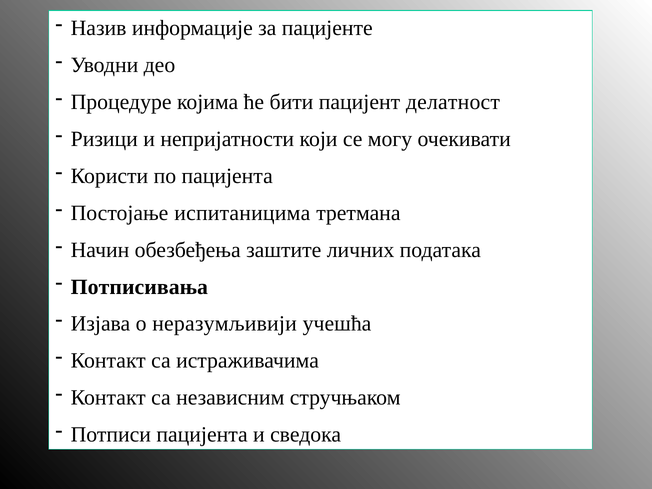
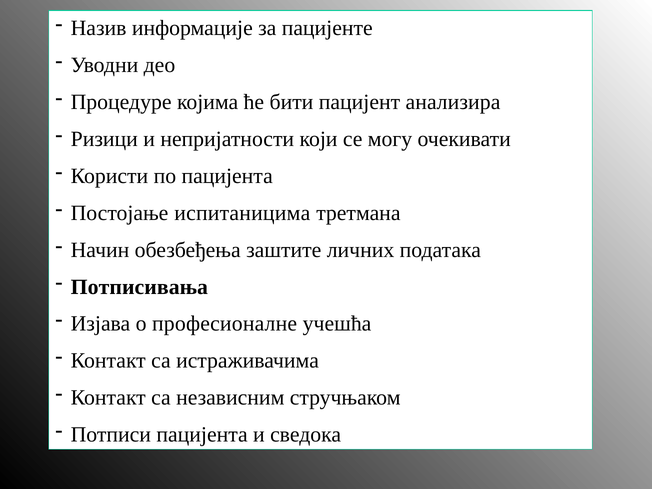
делатност: делатност -> анализира
неразумљивији: неразумљивији -> професионалне
